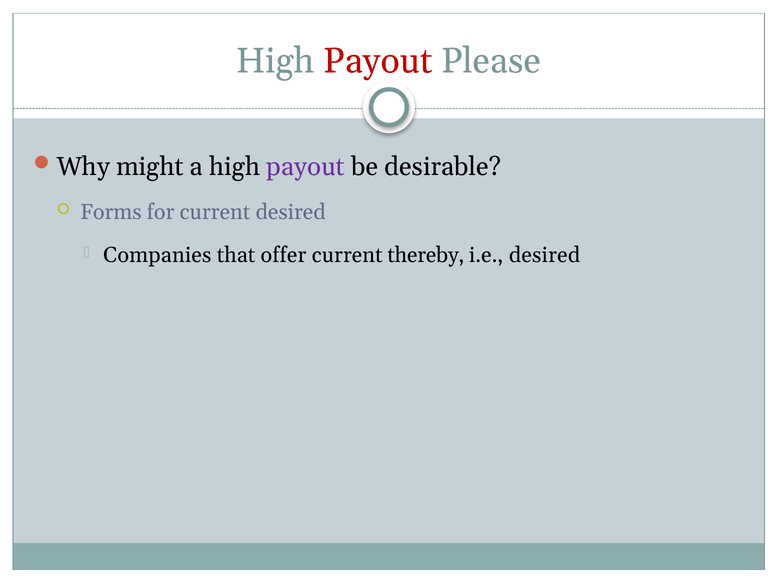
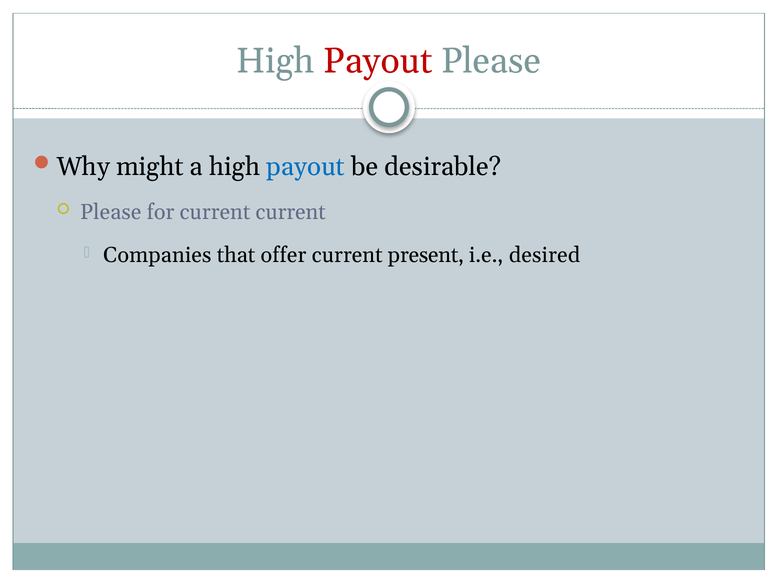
payout at (306, 167) colour: purple -> blue
Forms at (111, 212): Forms -> Please
current desired: desired -> current
thereby: thereby -> present
